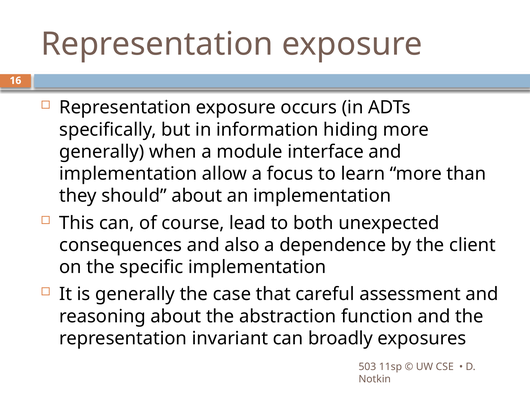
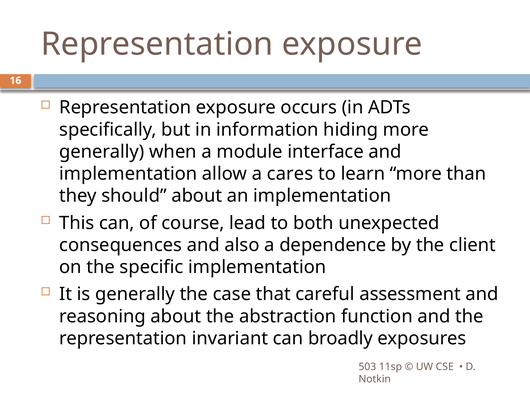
focus: focus -> cares
